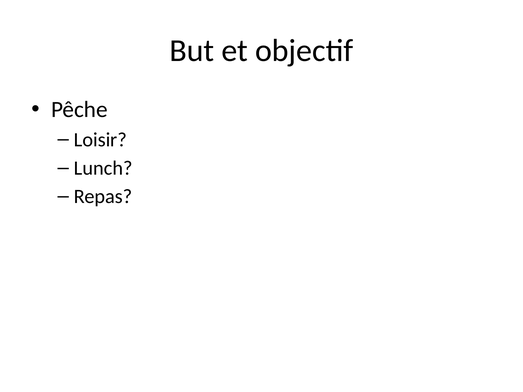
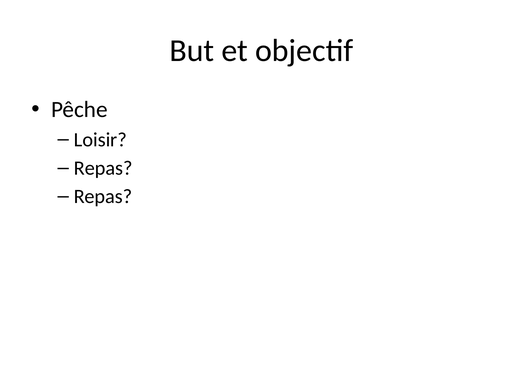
Lunch at (103, 168): Lunch -> Repas
